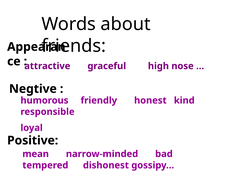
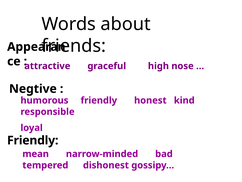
Positive at (33, 140): Positive -> Friendly
